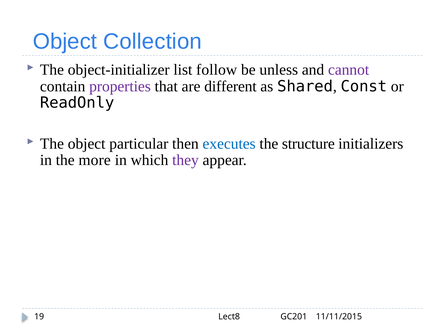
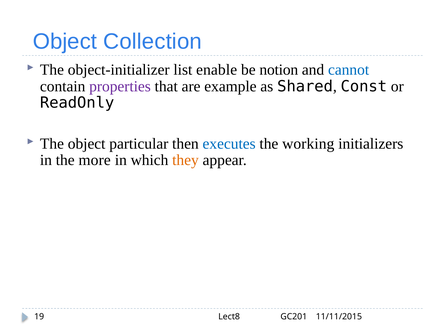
follow: follow -> enable
unless: unless -> notion
cannot colour: purple -> blue
different: different -> example
structure: structure -> working
they colour: purple -> orange
